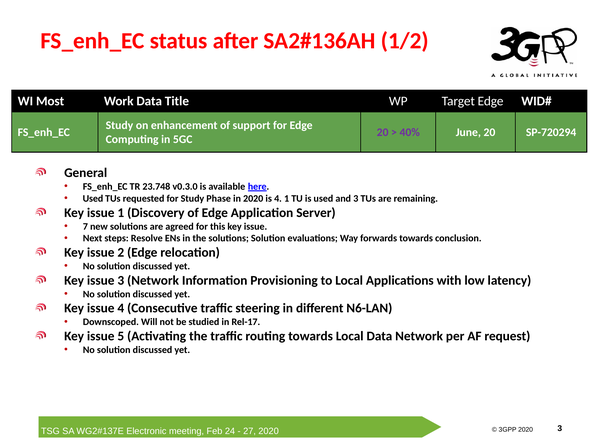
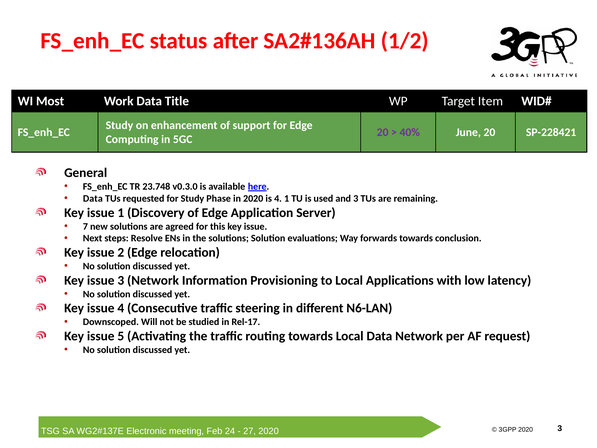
Target Edge: Edge -> Item
SP-720294: SP-720294 -> SP-228421
Used at (93, 198): Used -> Data
